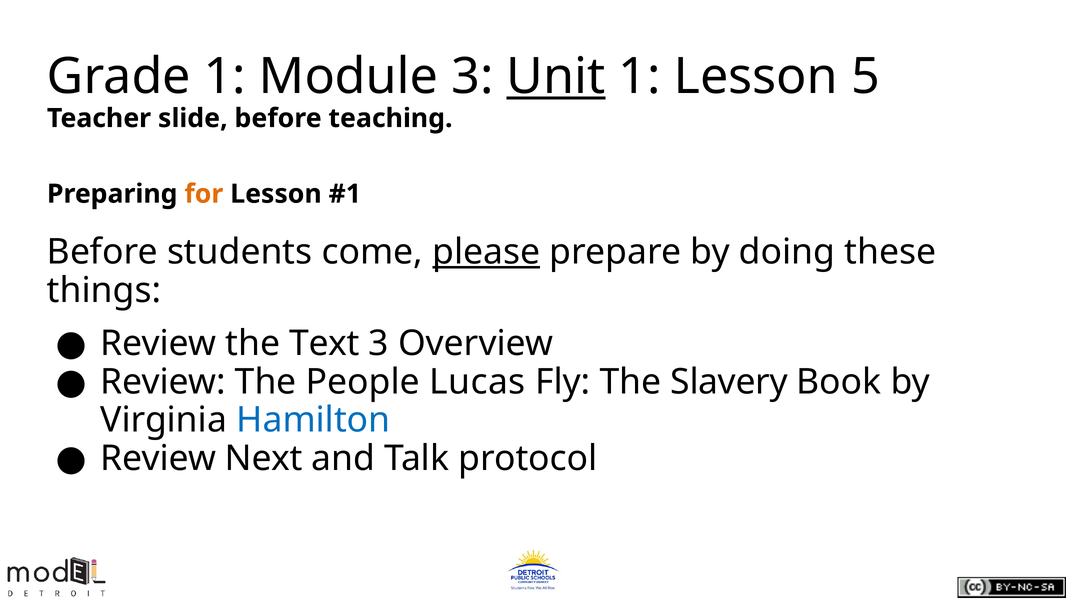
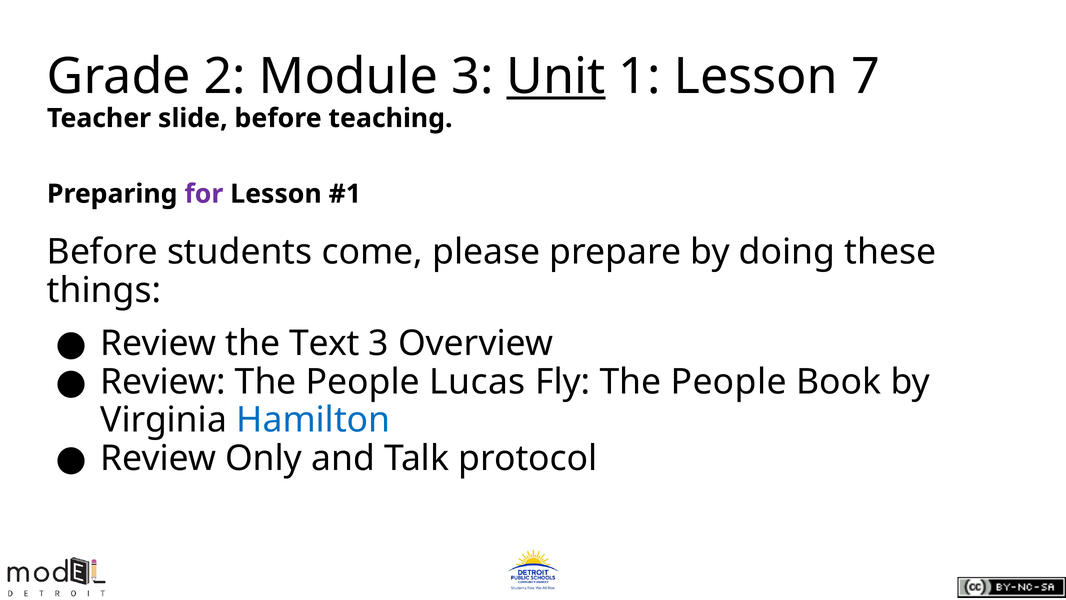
Grade 1: 1 -> 2
5: 5 -> 7
for colour: orange -> purple
please underline: present -> none
Fly The Slavery: Slavery -> People
Next: Next -> Only
